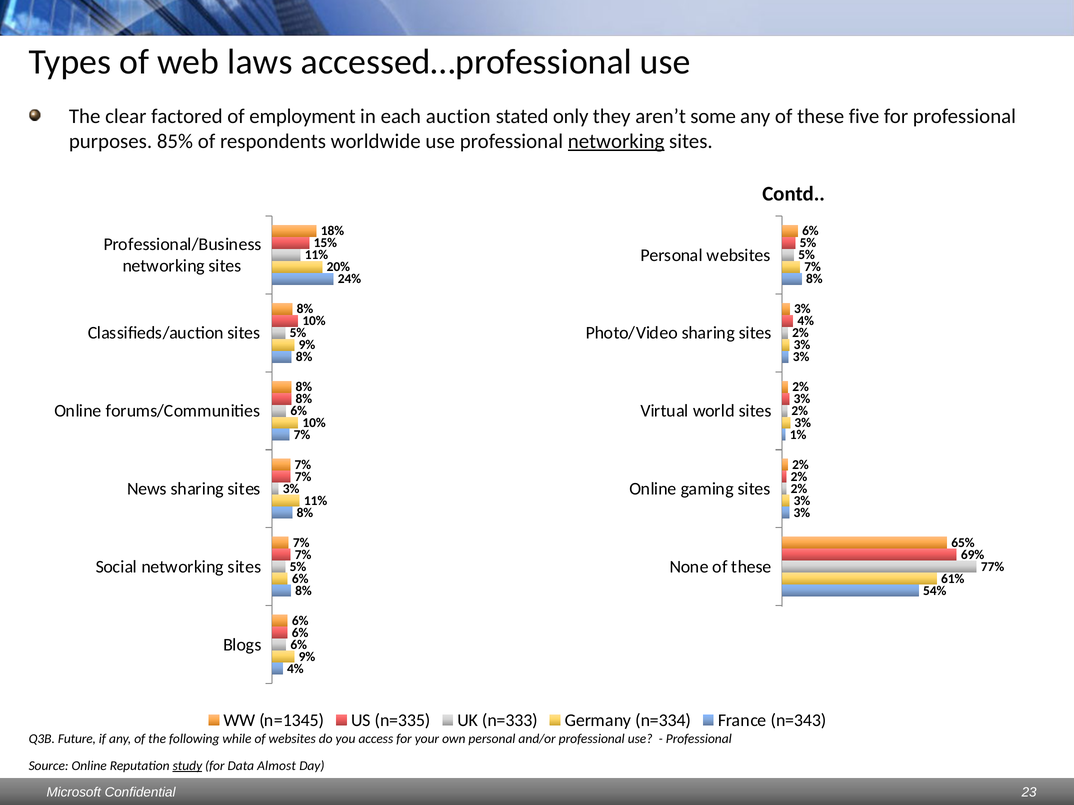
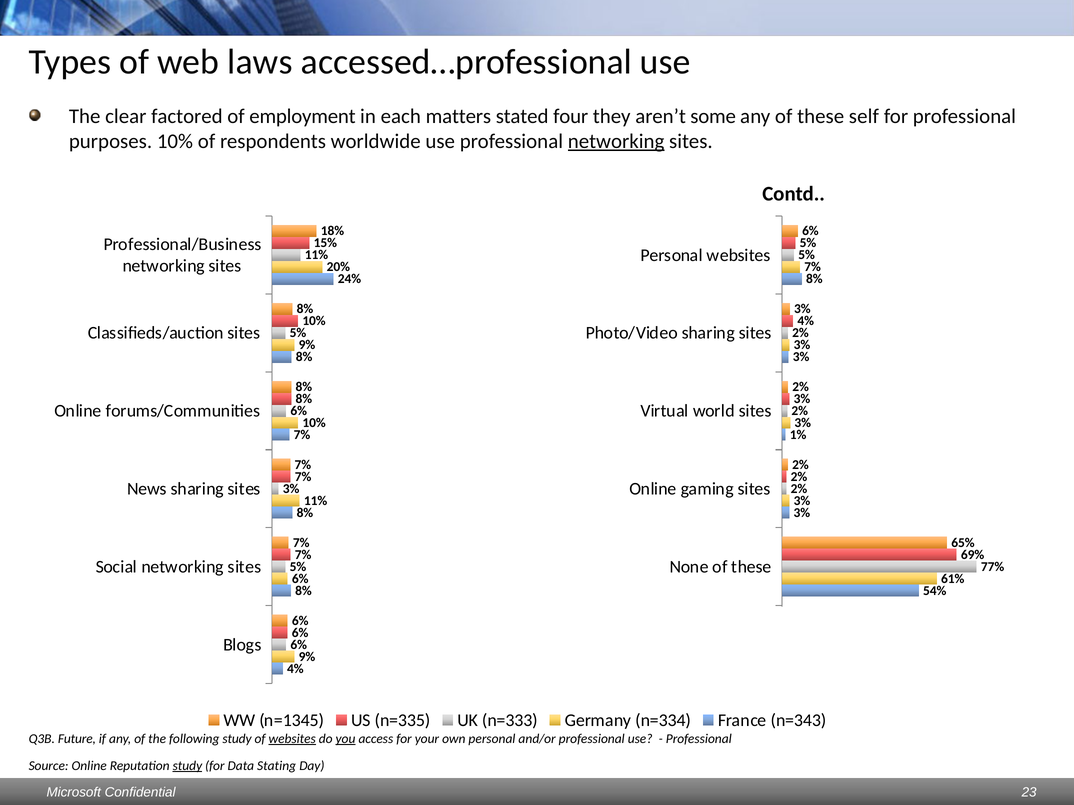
auction: auction -> matters
only: only -> four
five: five -> self
purposes 85%: 85% -> 10%
following while: while -> study
websites at (292, 739) underline: none -> present
you underline: none -> present
Almost: Almost -> Stating
